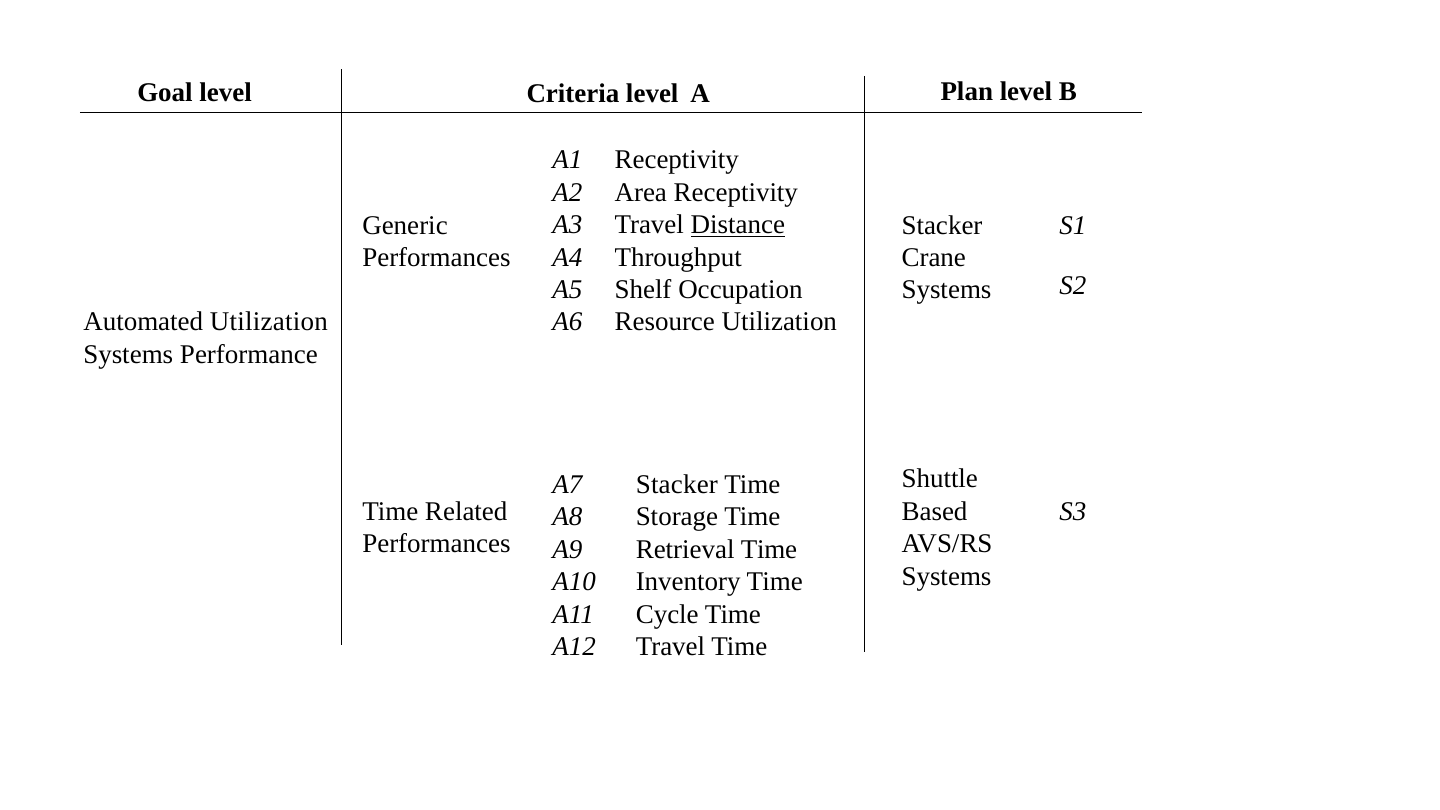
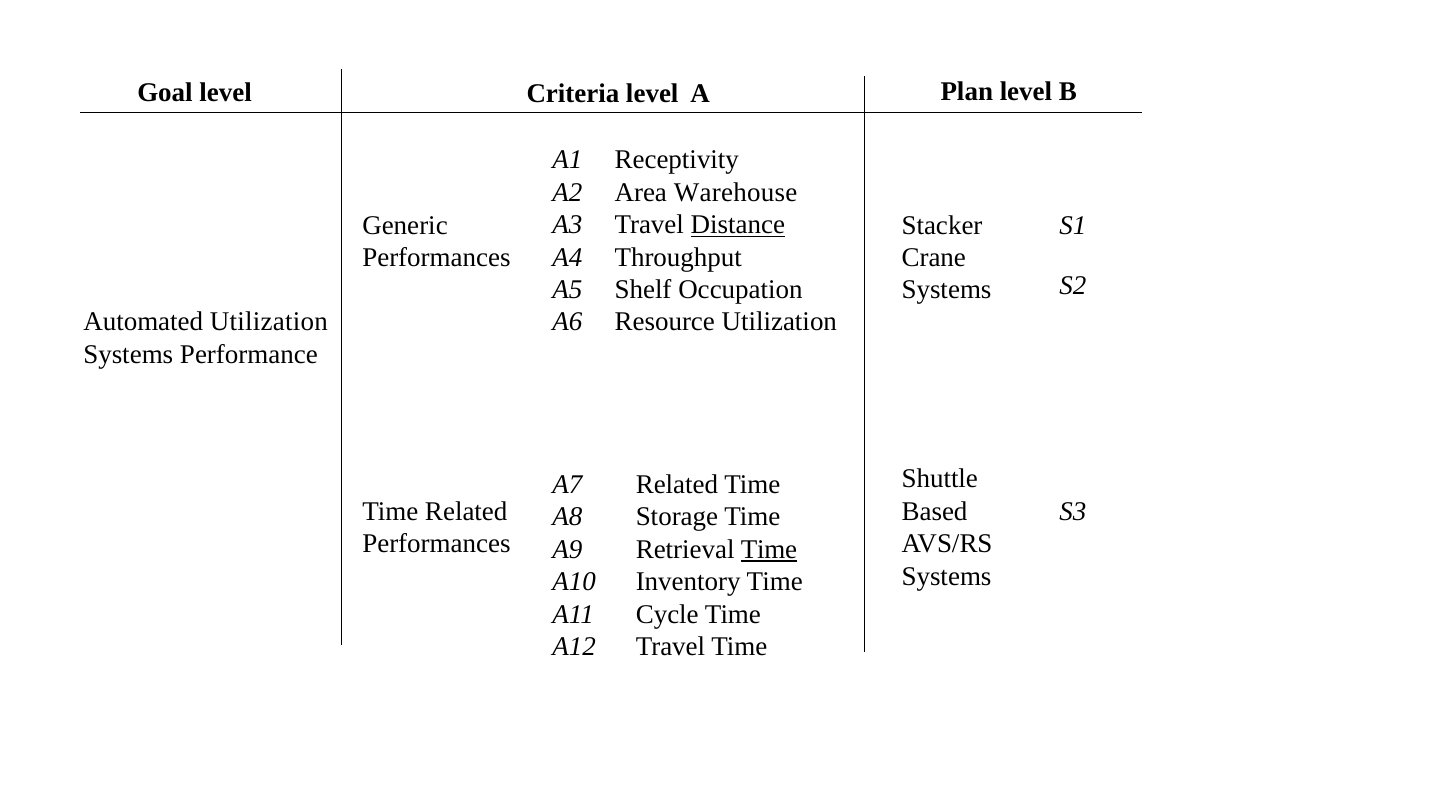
Area Receptivity: Receptivity -> Warehouse
Stacker at (677, 485): Stacker -> Related
Time at (769, 549) underline: none -> present
